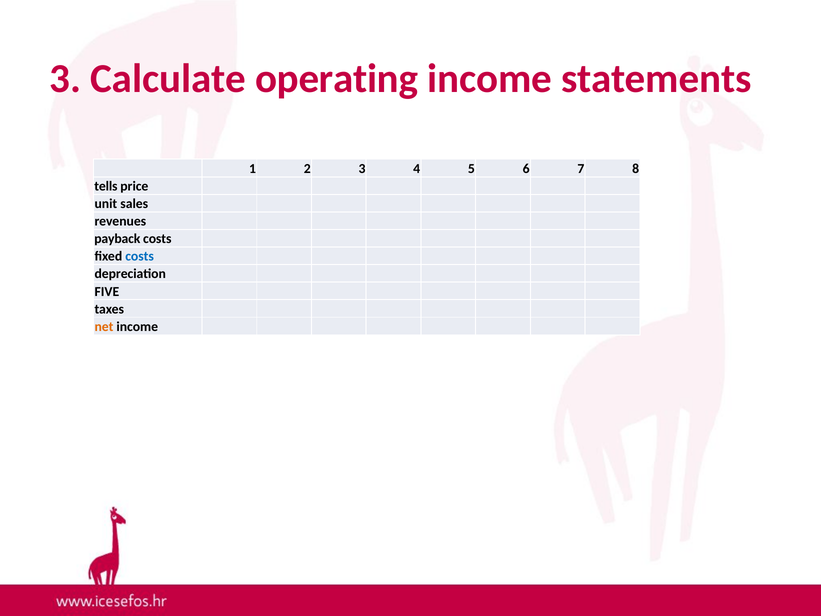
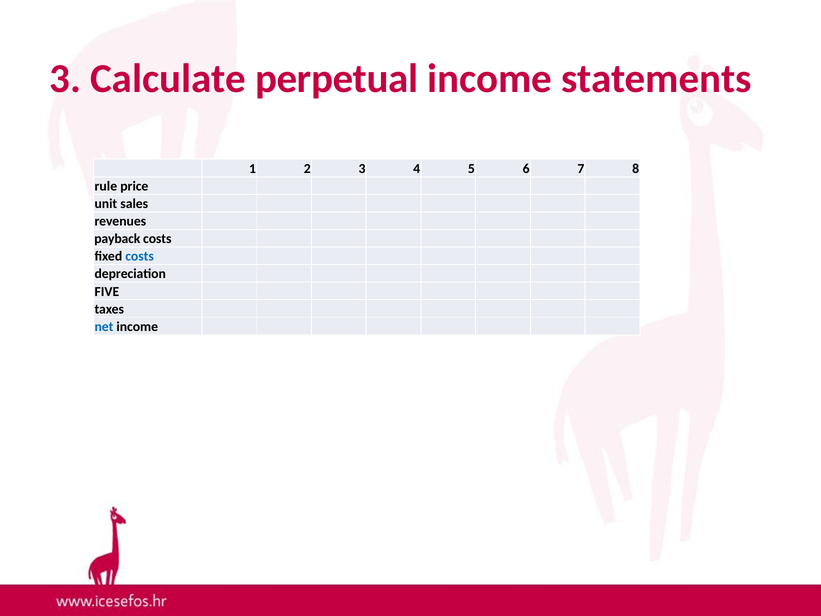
operating: operating -> perpetual
tells: tells -> rule
net colour: orange -> blue
